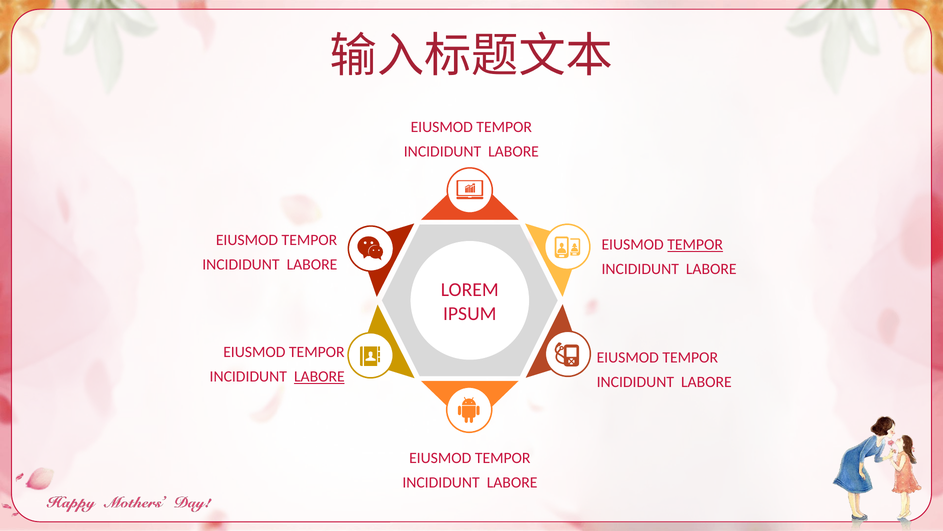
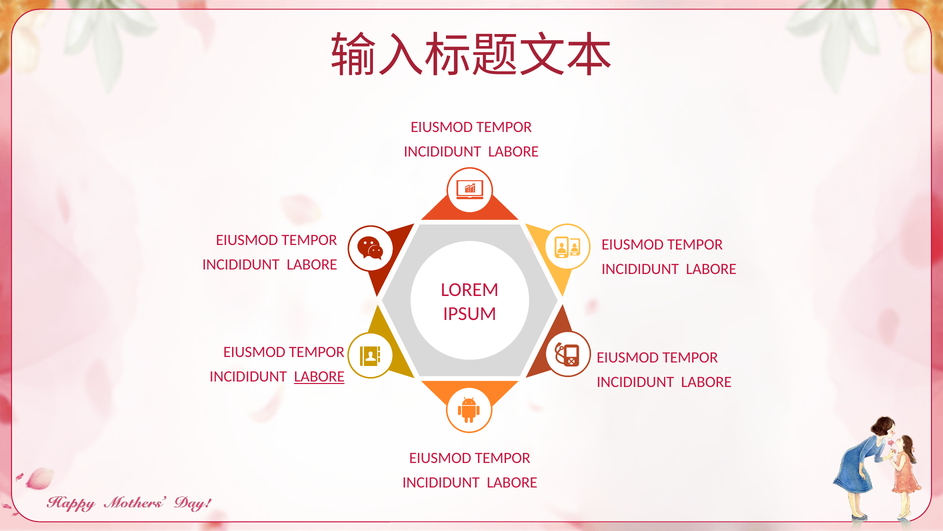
TEMPOR at (695, 244) underline: present -> none
